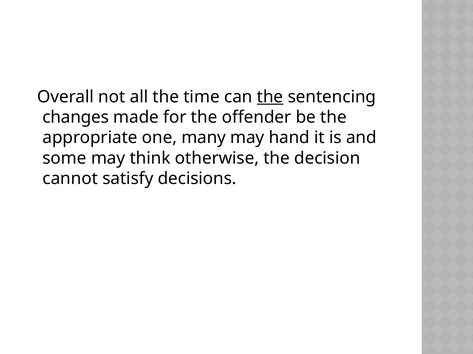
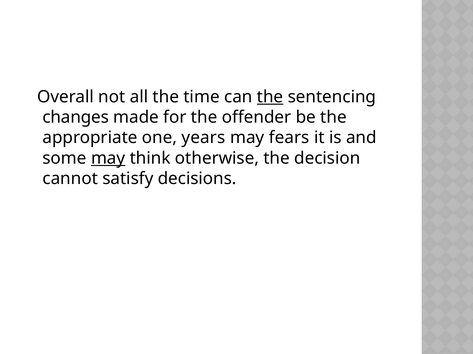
many: many -> years
hand: hand -> fears
may at (108, 158) underline: none -> present
